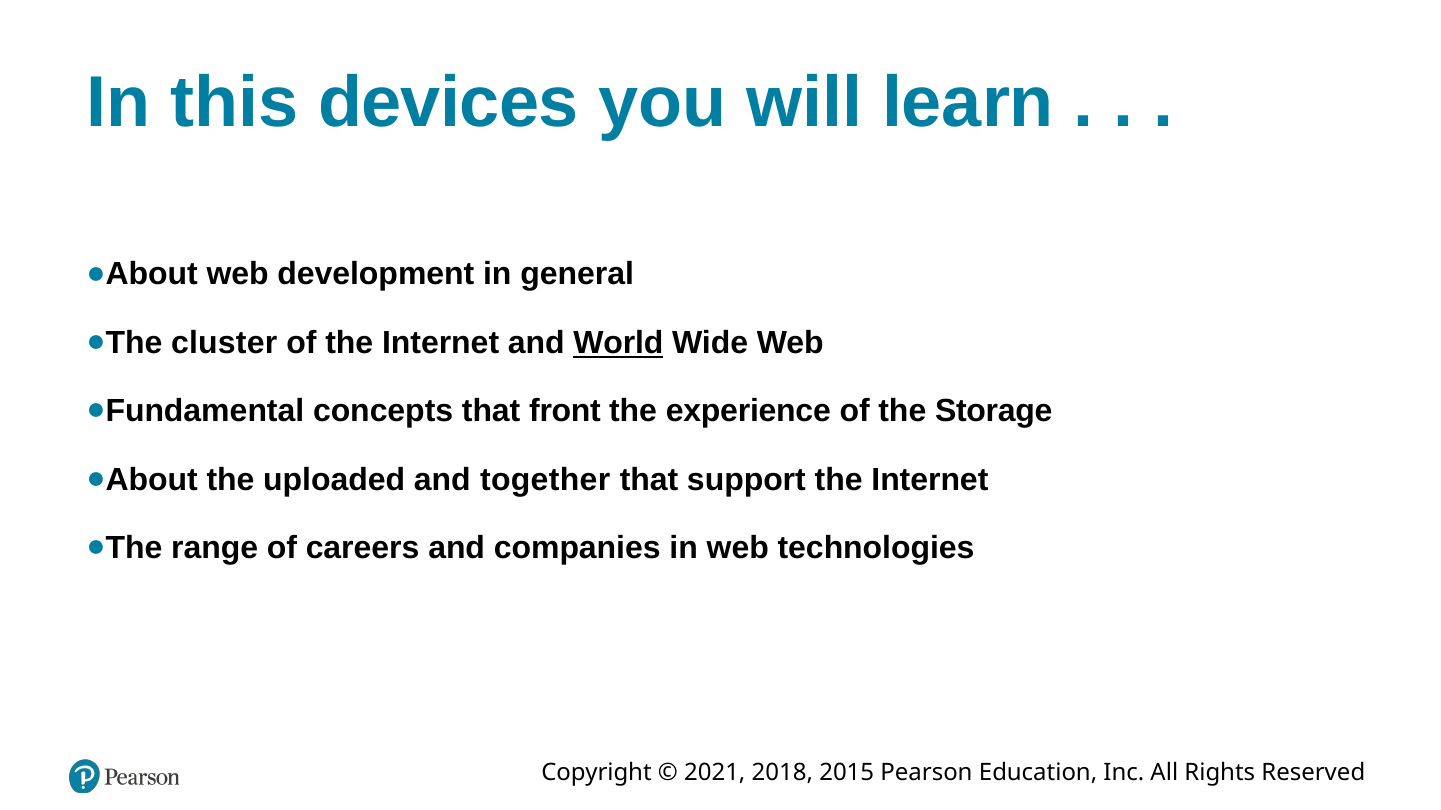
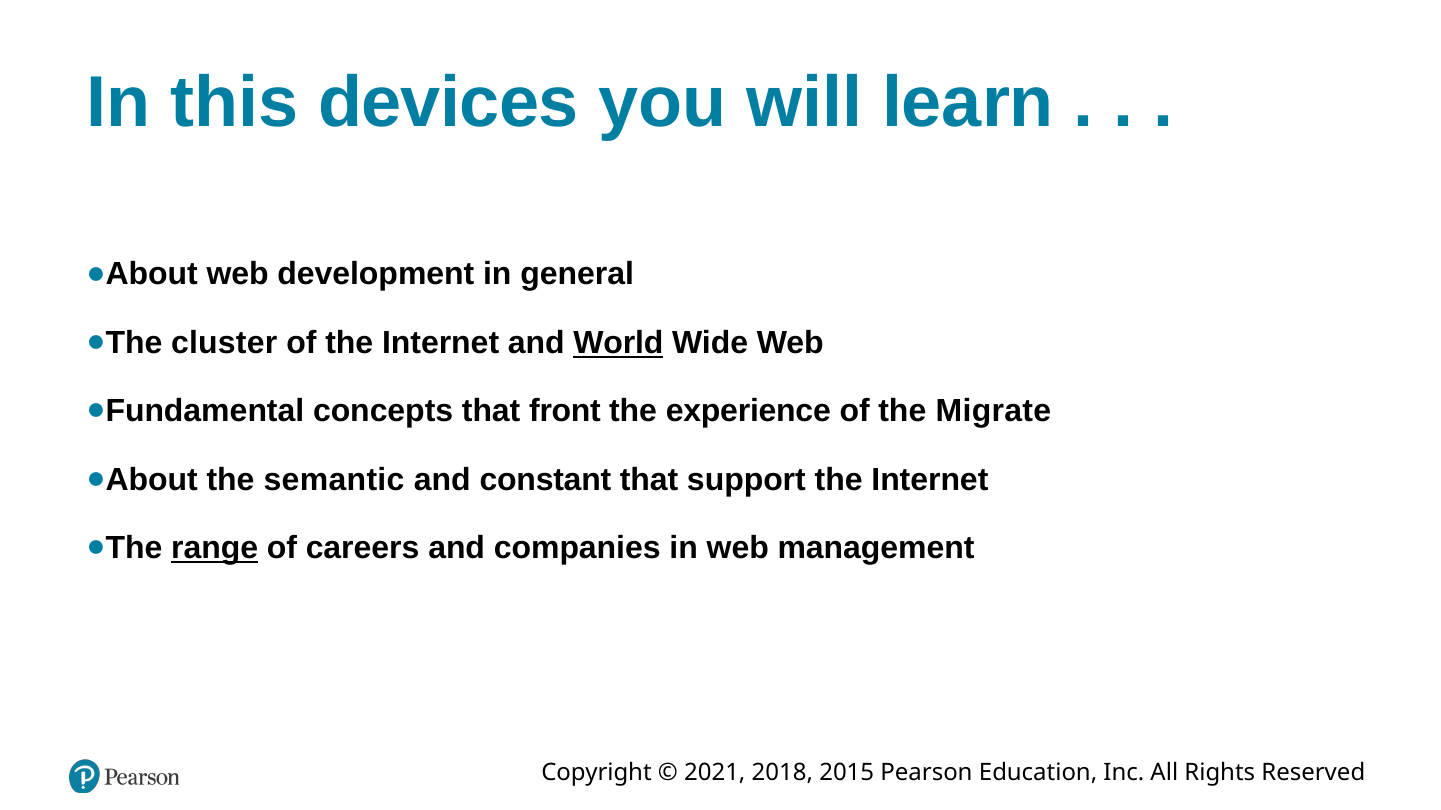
Storage: Storage -> Migrate
uploaded: uploaded -> semantic
together: together -> constant
range underline: none -> present
technologies: technologies -> management
